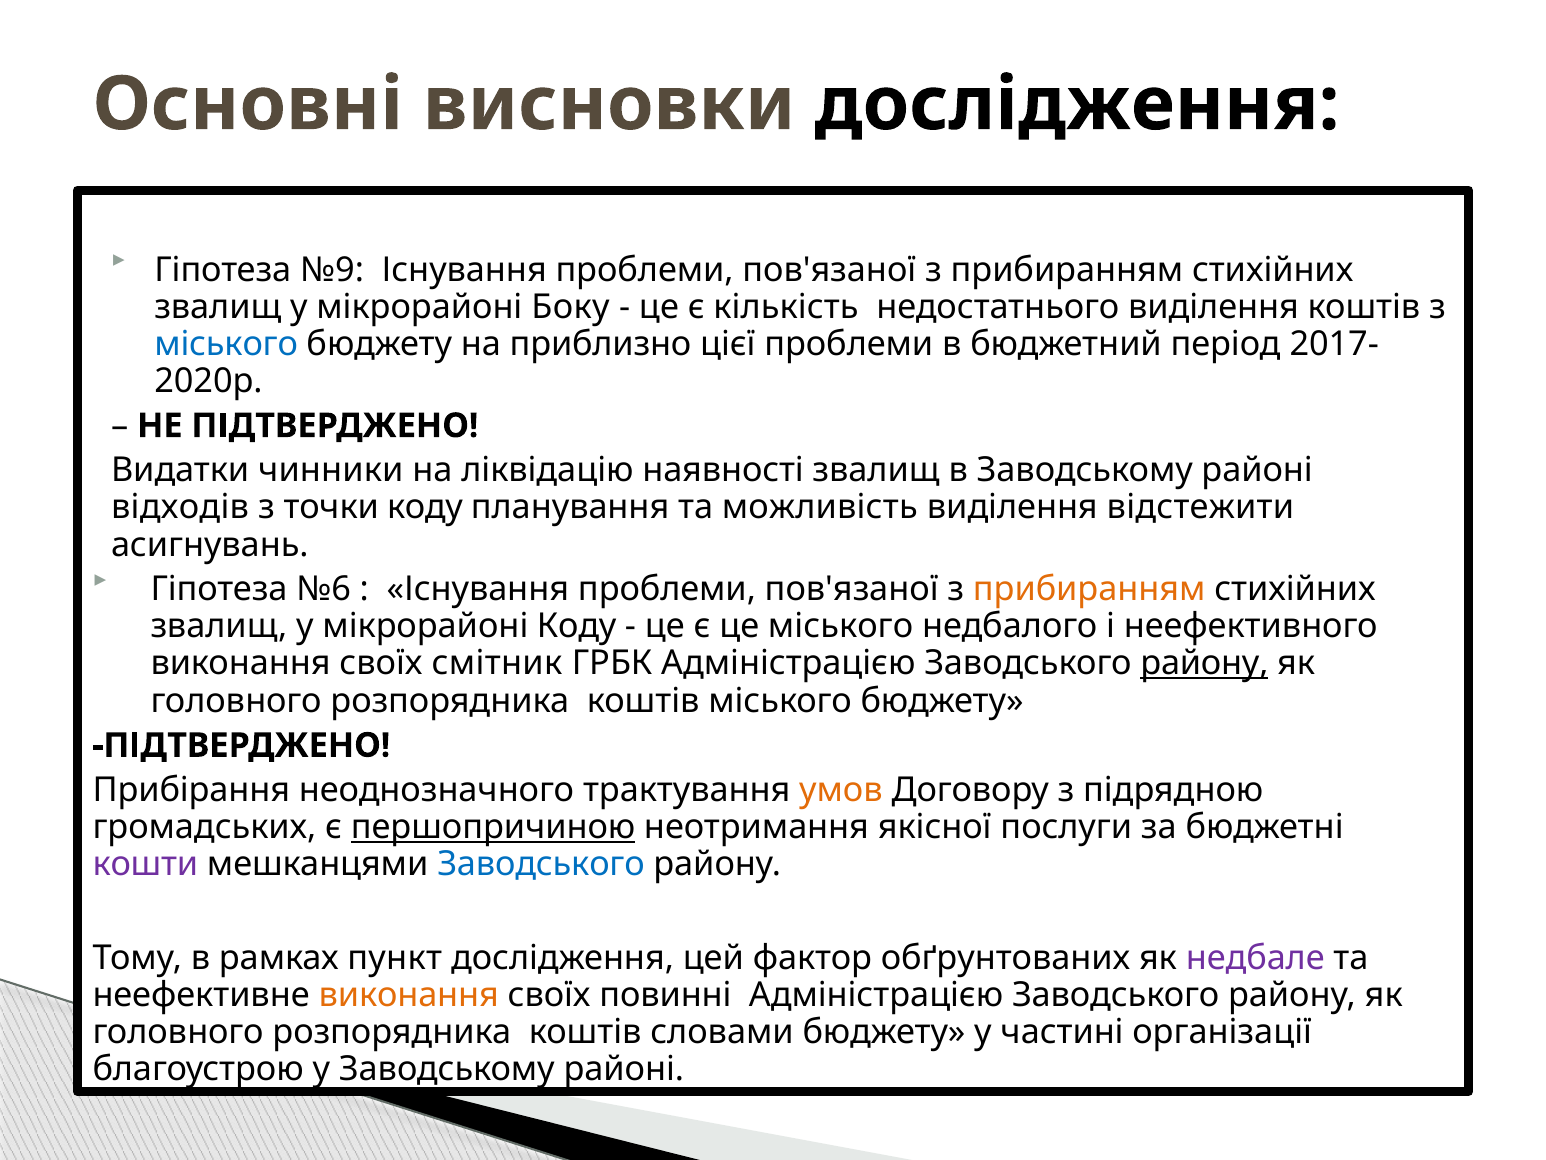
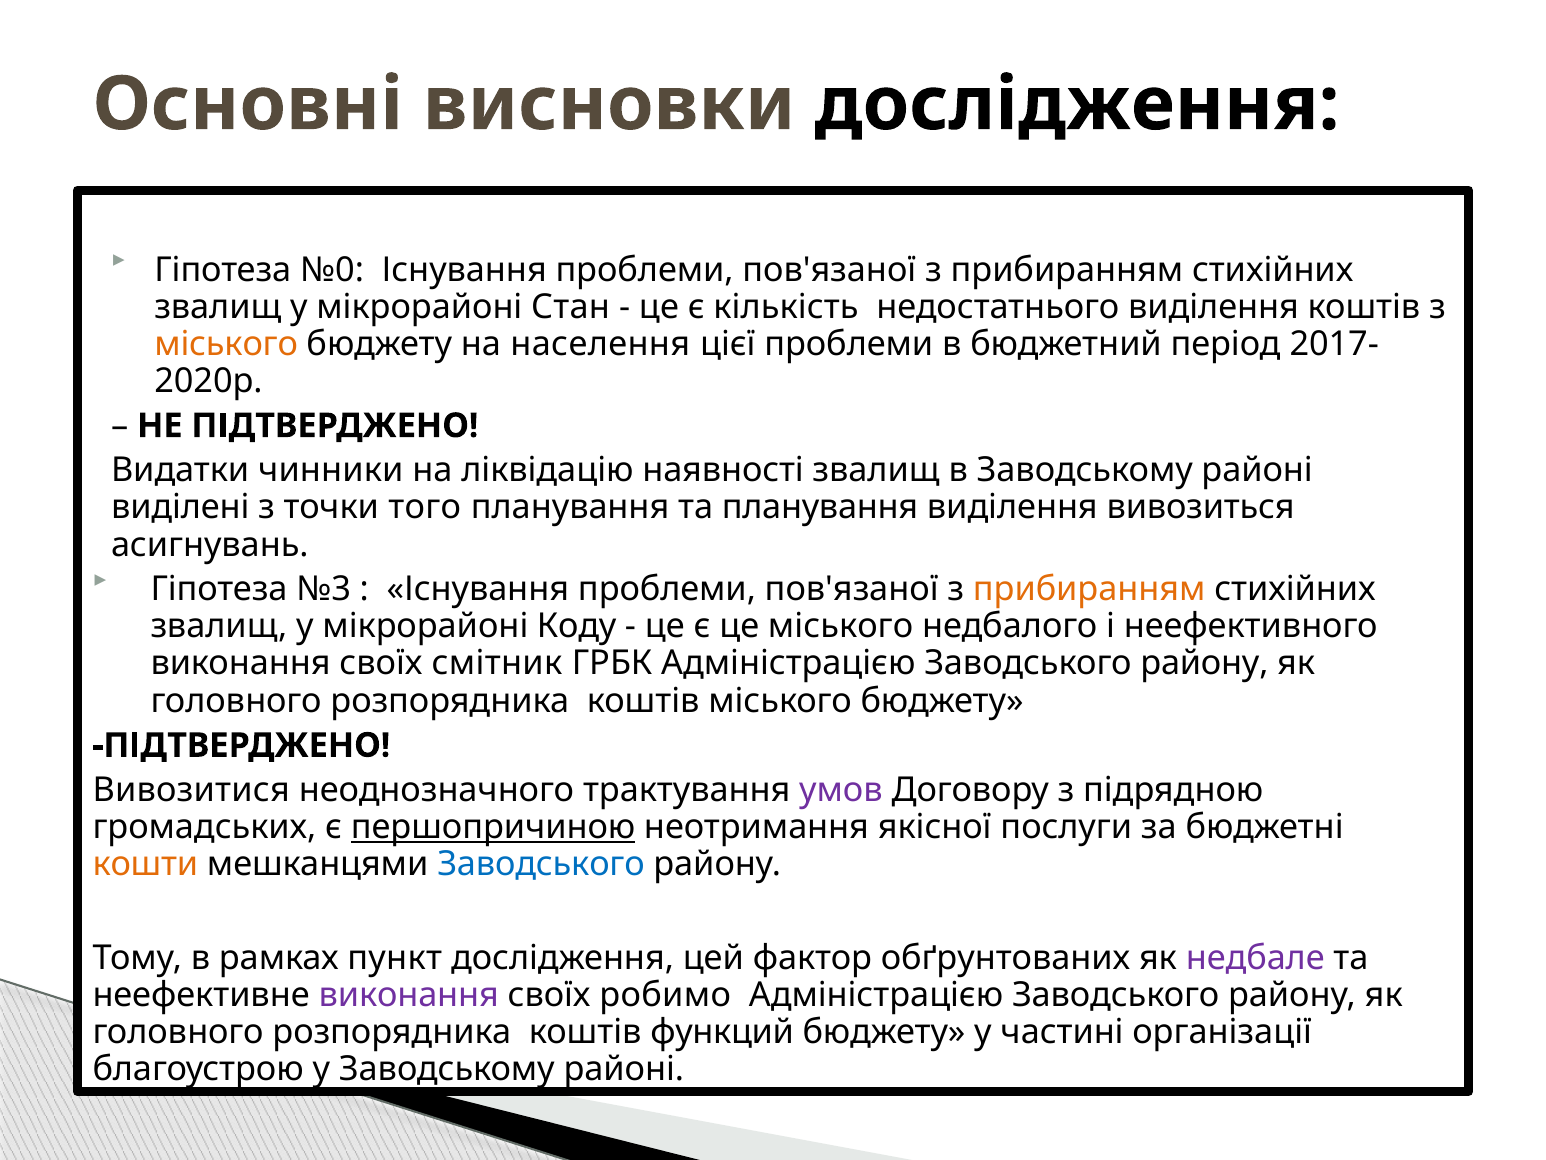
№9: №9 -> №0
Боку: Боку -> Стан
міського at (226, 344) colour: blue -> orange
приблизно: приблизно -> населення
відходів: відходів -> виділені
точки коду: коду -> того
та можливість: можливість -> планування
відстежити: відстежити -> вивозиться
№6: №6 -> №3
району at (1204, 663) underline: present -> none
Прибірання: Прибірання -> Вивозитися
умов colour: orange -> purple
кошти colour: purple -> orange
виконання at (409, 995) colour: orange -> purple
повинні: повинні -> робимо
словами: словами -> функций
